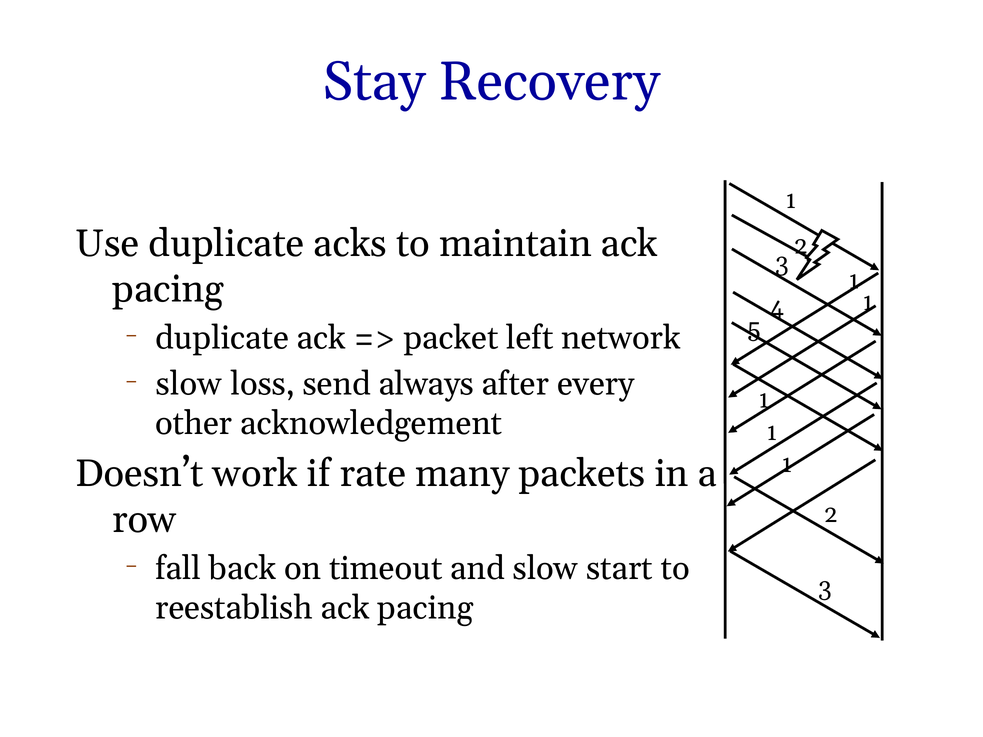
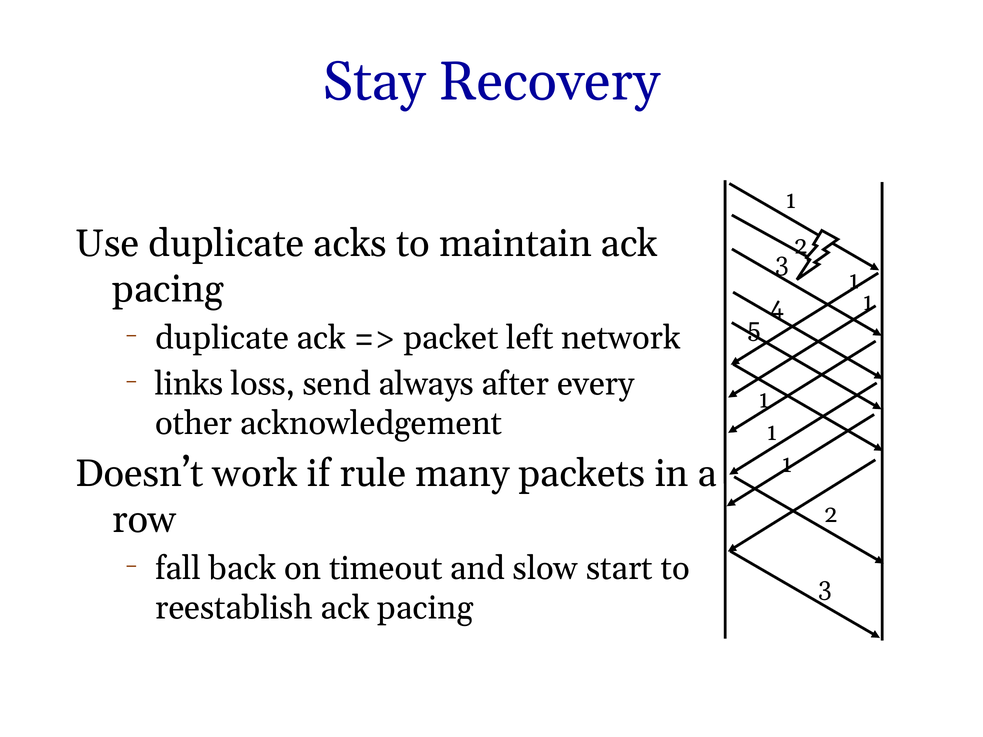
slow at (189, 384): slow -> links
rate: rate -> rule
